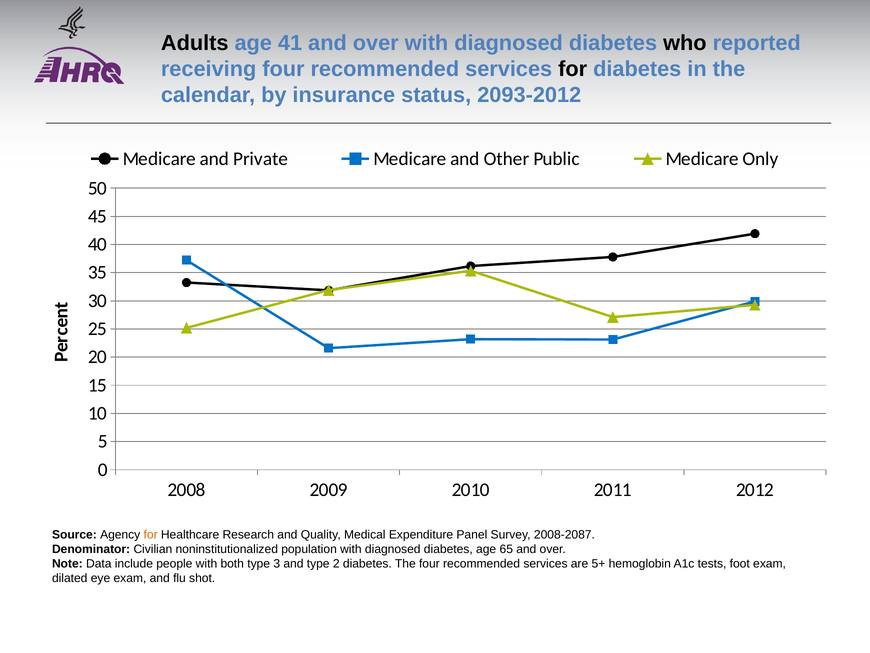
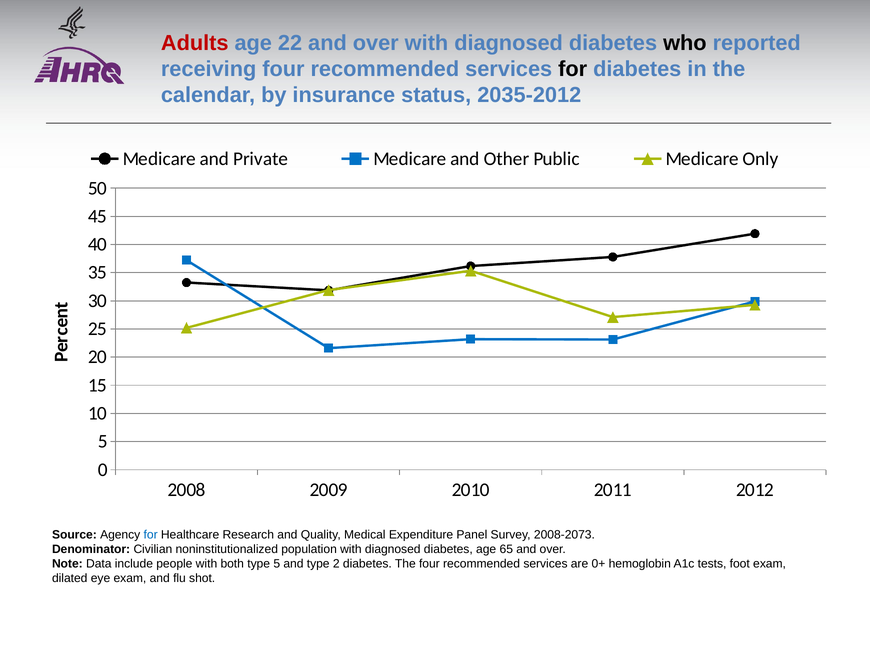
Adults colour: black -> red
41: 41 -> 22
2093-2012: 2093-2012 -> 2035-2012
for at (151, 534) colour: orange -> blue
2008-2087: 2008-2087 -> 2008-2073
type 3: 3 -> 5
5+: 5+ -> 0+
